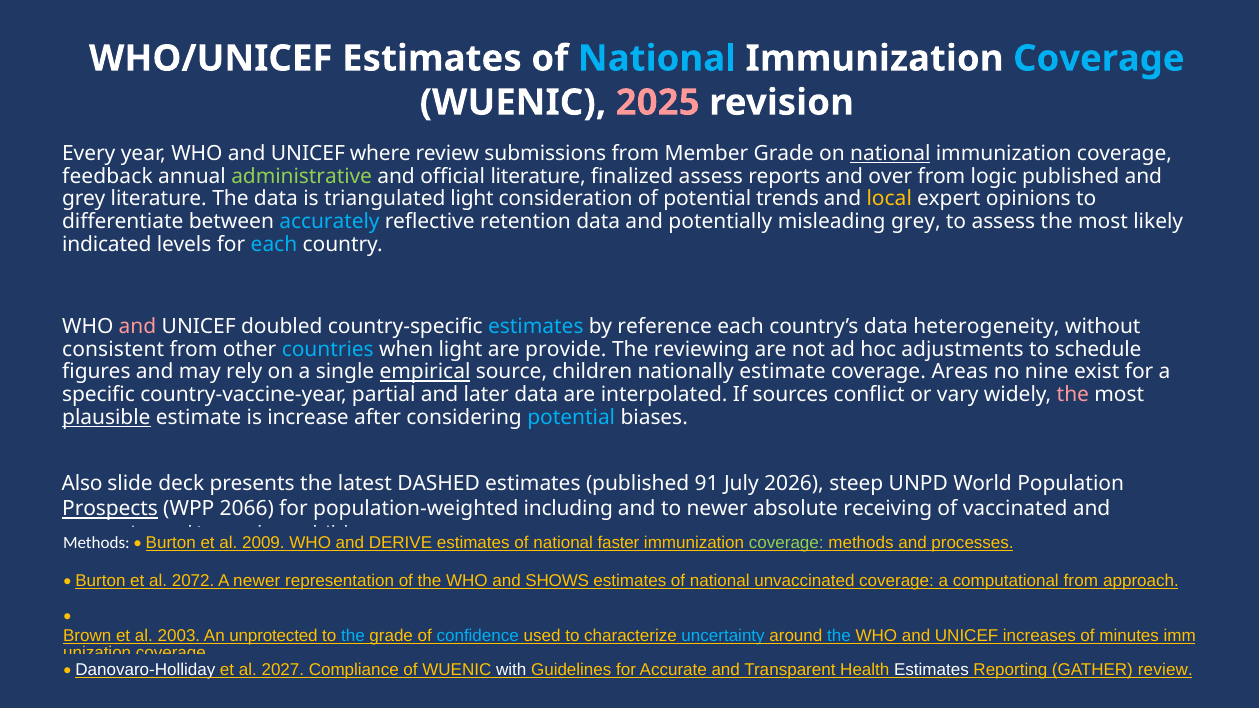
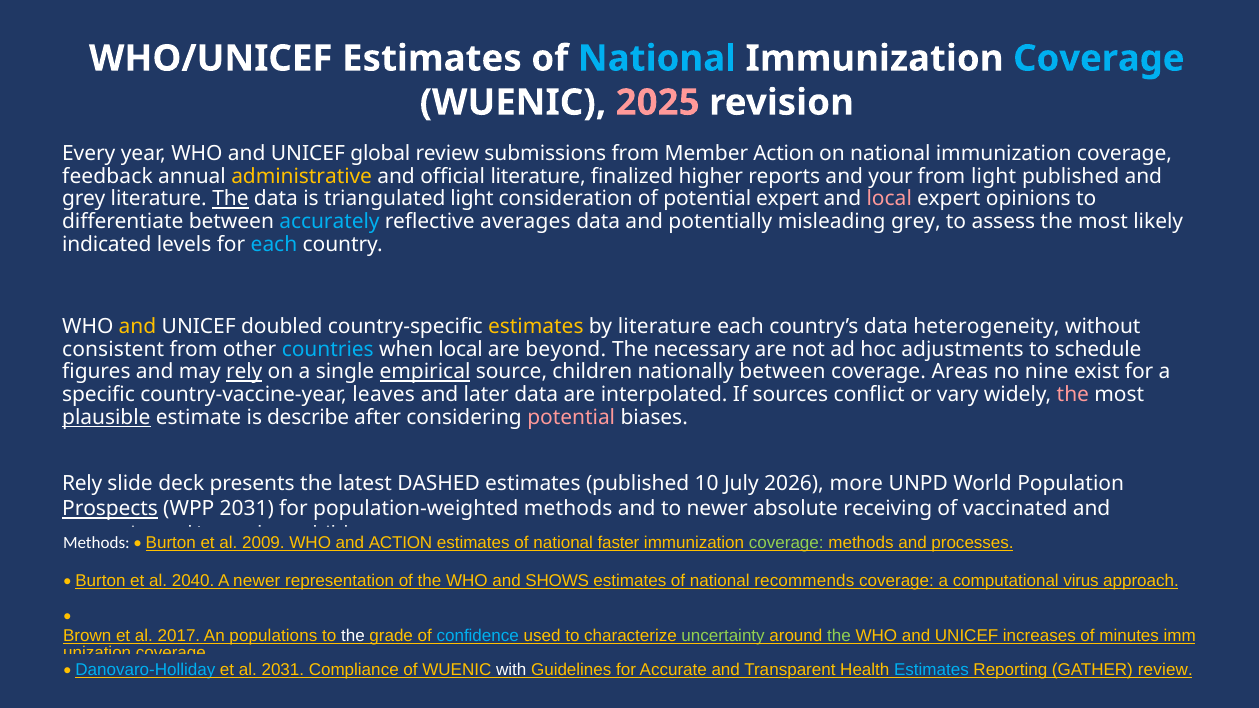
where: where -> global
Member Grade: Grade -> Action
national at (890, 154) underline: present -> none
administrative colour: light green -> yellow
finalized assess: assess -> higher
over: over -> your
from logic: logic -> light
The at (230, 199) underline: none -> present
potential trends: trends -> expert
local at (889, 199) colour: yellow -> pink
retention: retention -> averages
and at (138, 327) colour: pink -> yellow
estimates at (536, 327) colour: light blue -> yellow
by reference: reference -> literature
when light: light -> local
provide: provide -> beyond
reviewing: reviewing -> necessary
rely at (244, 372) underline: none -> present
nationally estimate: estimate -> between
partial: partial -> leaves
increase: increase -> describe
potential at (571, 417) colour: light blue -> pink
Also at (82, 484): Also -> Rely
91: 91 -> 10
steep: steep -> more
WPP 2066: 2066 -> 2031
population-weighted including: including -> methods
DERIVE at (400, 543): DERIVE -> ACTION
2072: 2072 -> 2040
unvaccinated: unvaccinated -> recommends
computational from: from -> virus
2003: 2003 -> 2017
unprotected: unprotected -> populations
the at (353, 636) colour: light blue -> white
uncertainty colour: light blue -> light green
the at (839, 636) colour: light blue -> light green
Danovaro-Holliday colour: white -> light blue
al 2027: 2027 -> 2031
Estimates at (931, 670) colour: white -> light blue
